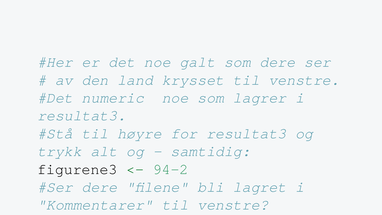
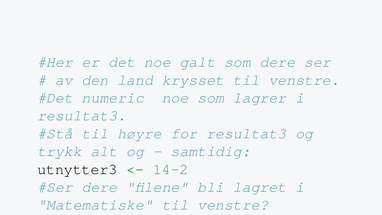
figurene3: figurene3 -> utnytter3
94-2: 94-2 -> 14-2
Kommentarer: Kommentarer -> Matematiske
